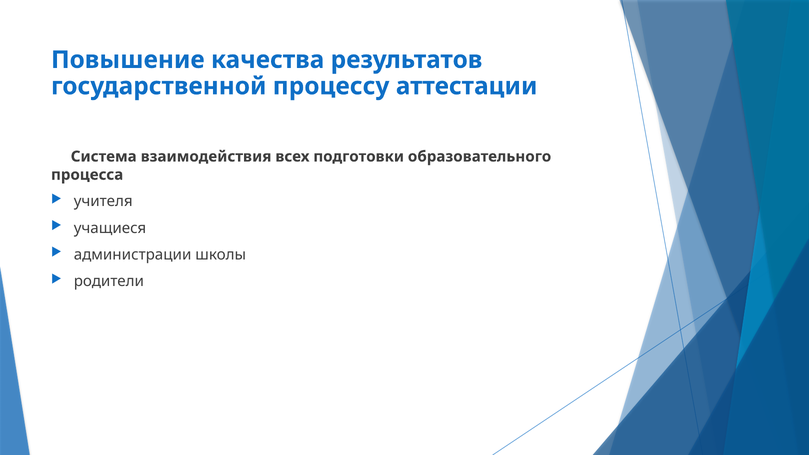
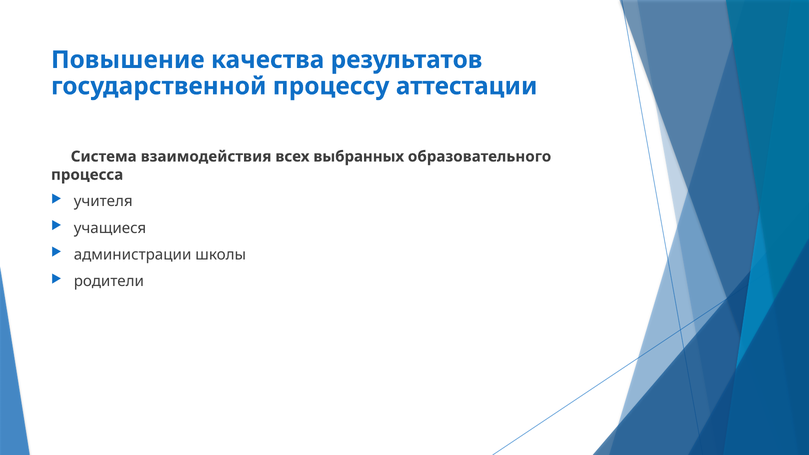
подготовки: подготовки -> выбранных
